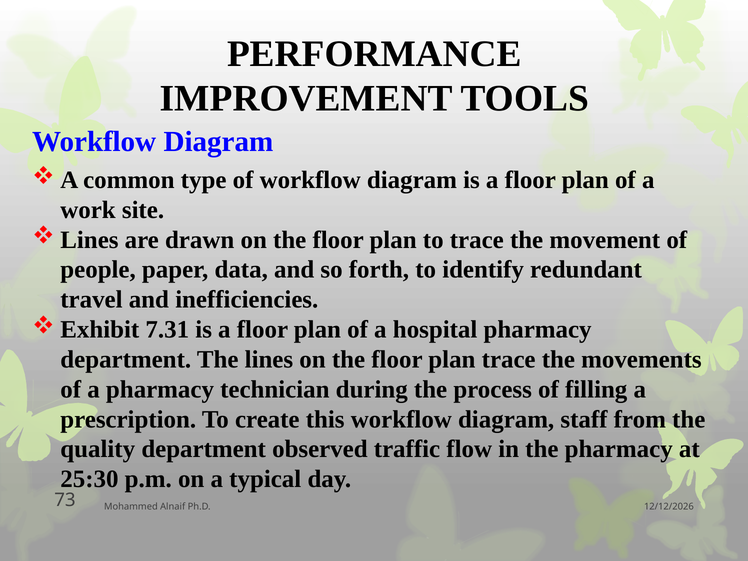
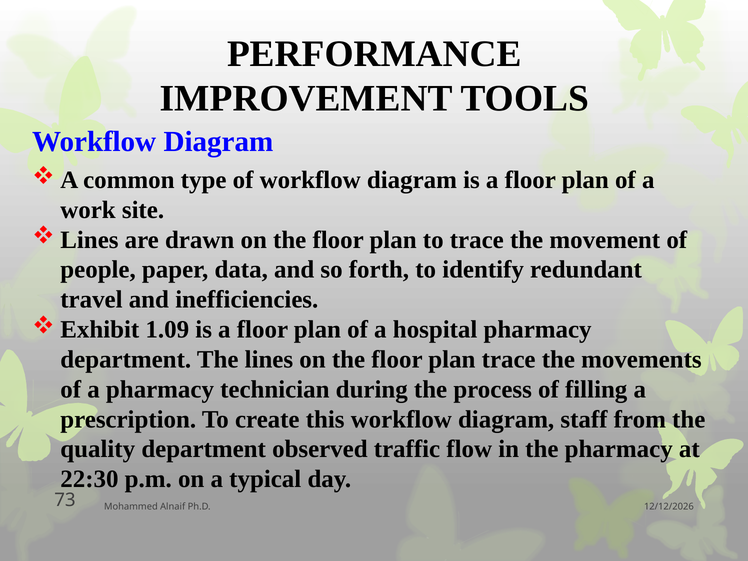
7.31: 7.31 -> 1.09
25:30: 25:30 -> 22:30
